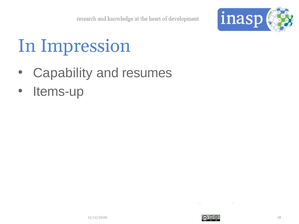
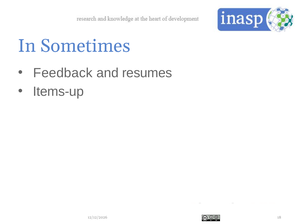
Impression: Impression -> Sometimes
Capability: Capability -> Feedback
